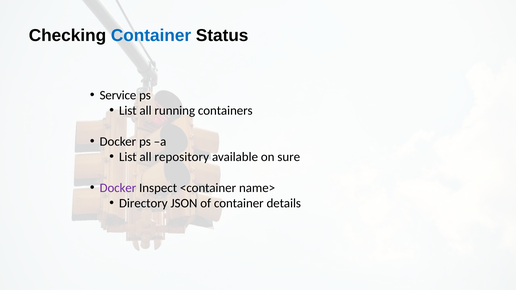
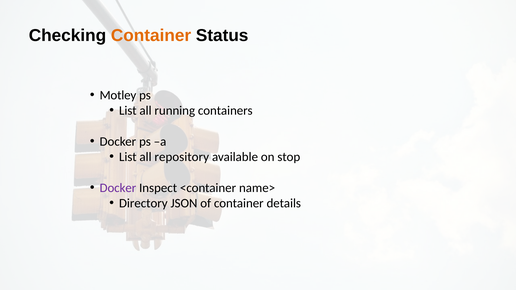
Container at (151, 35) colour: blue -> orange
Service: Service -> Motley
sure: sure -> stop
